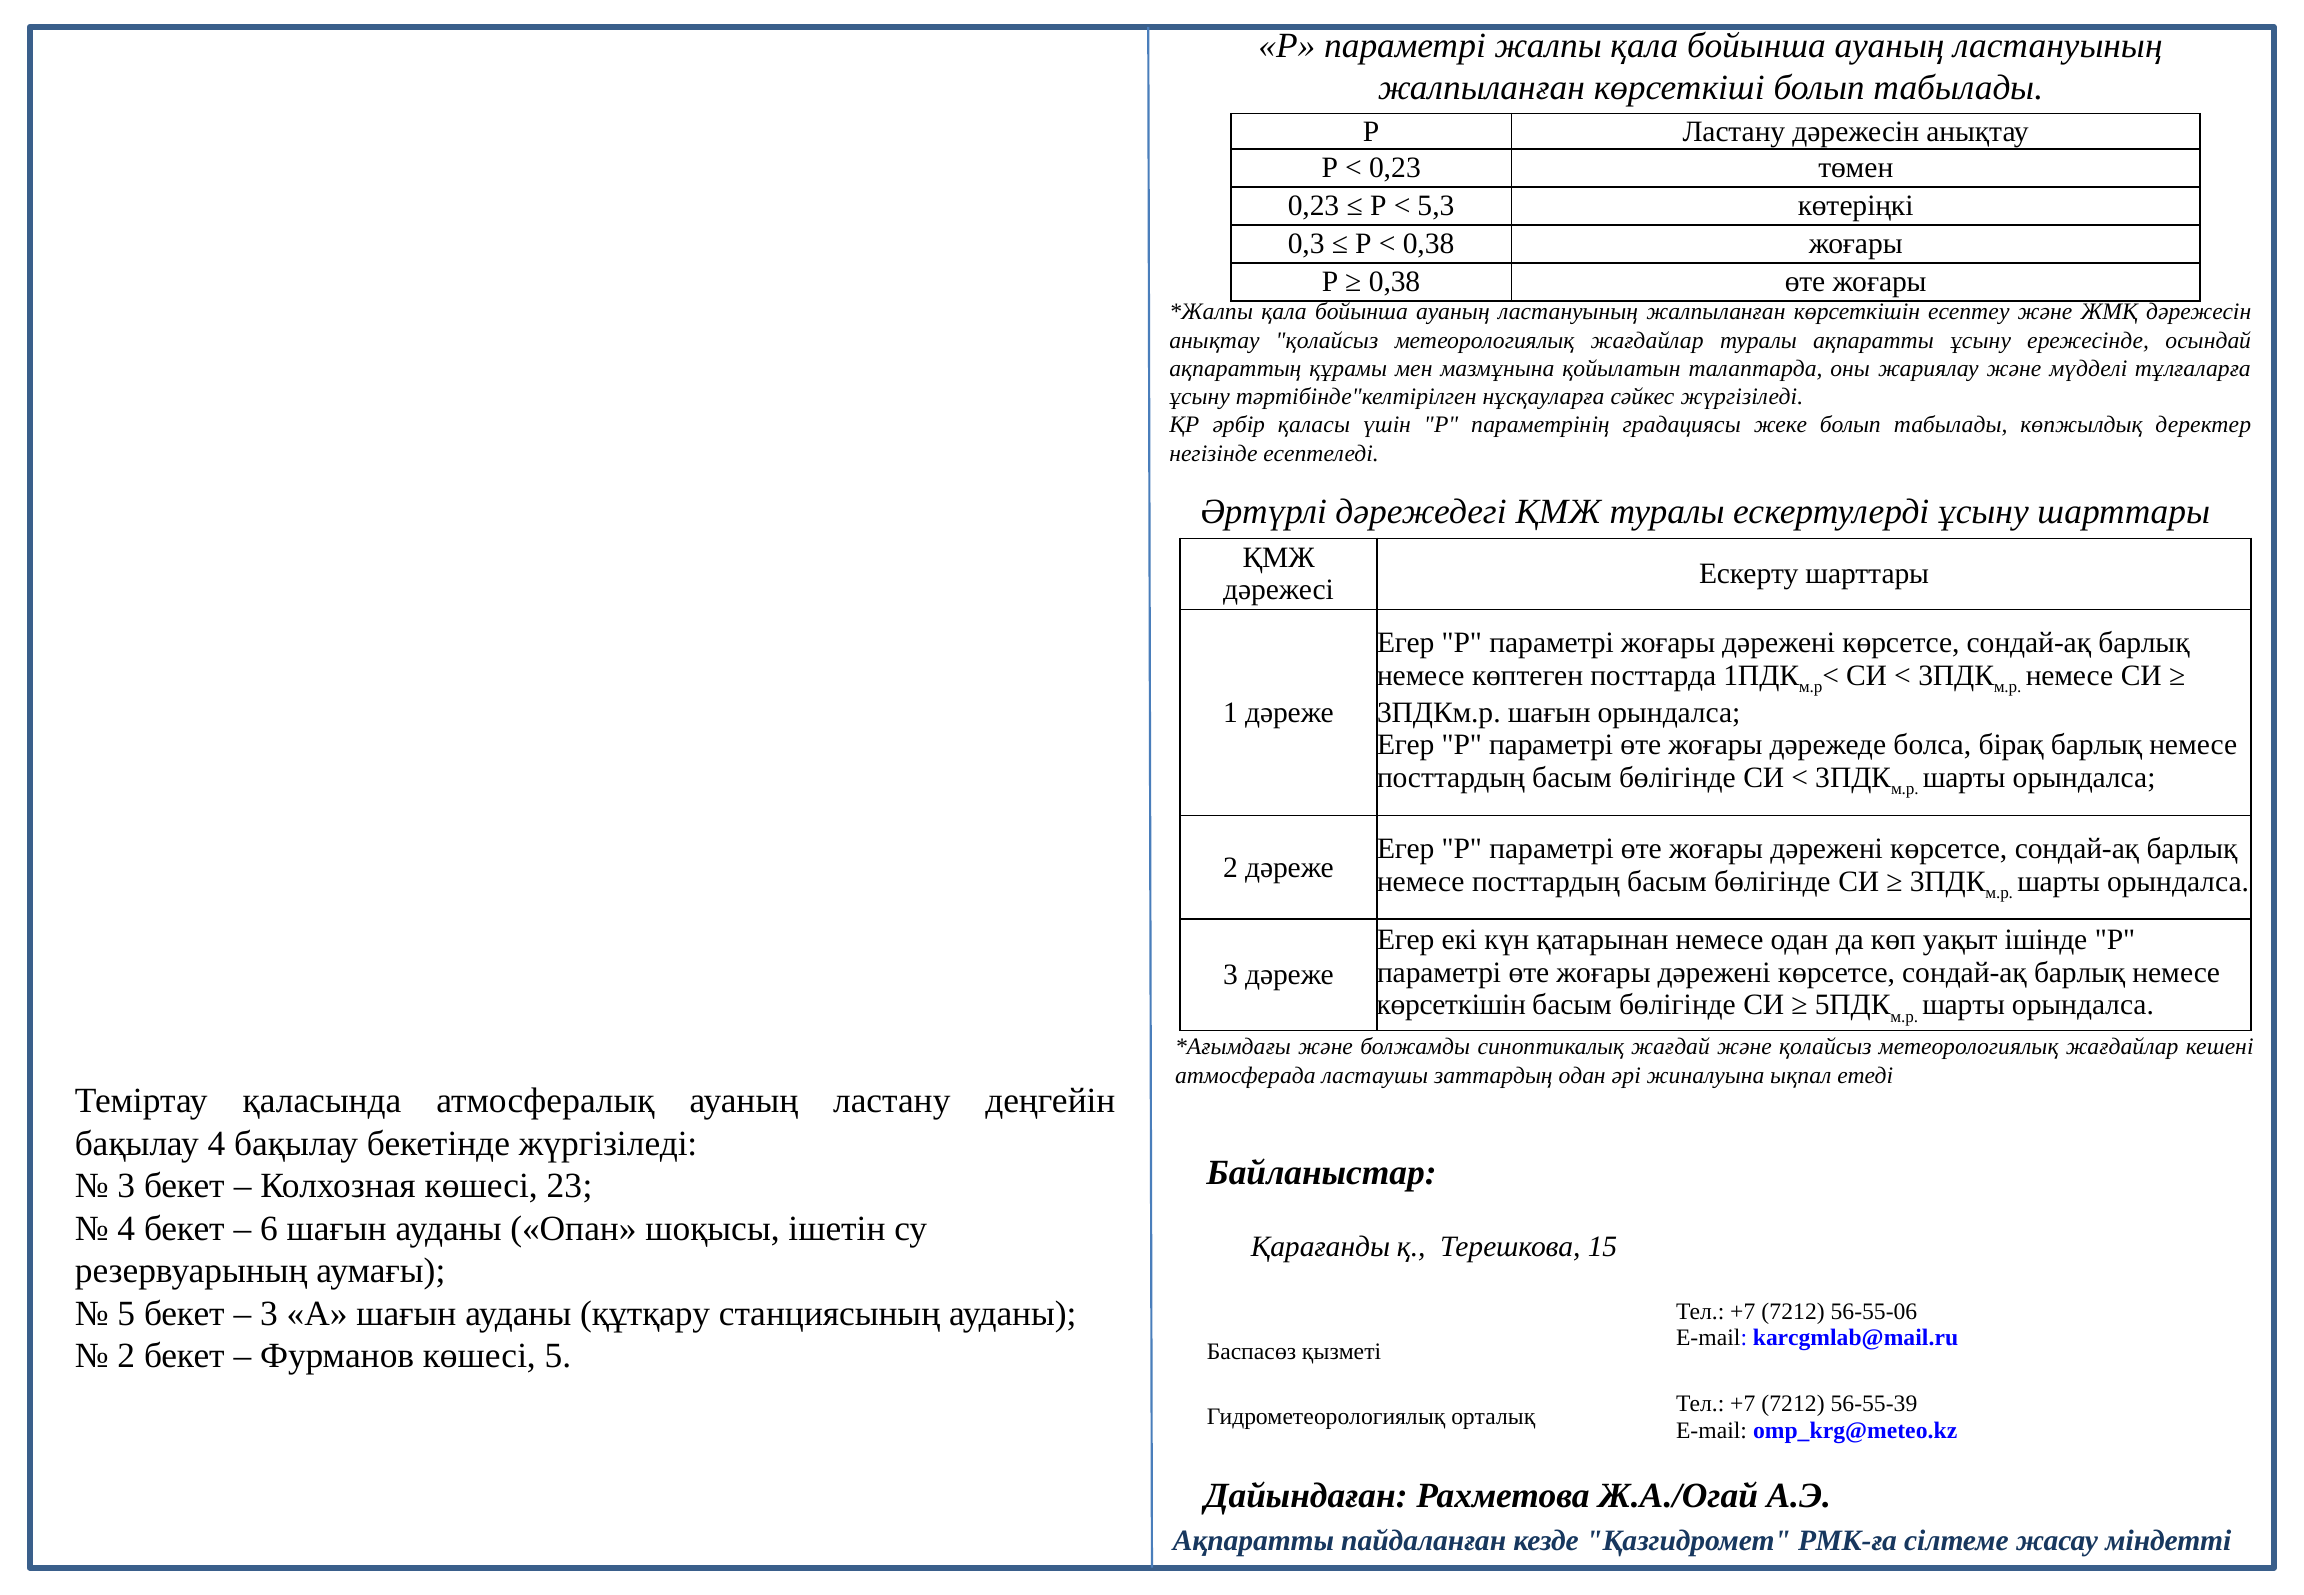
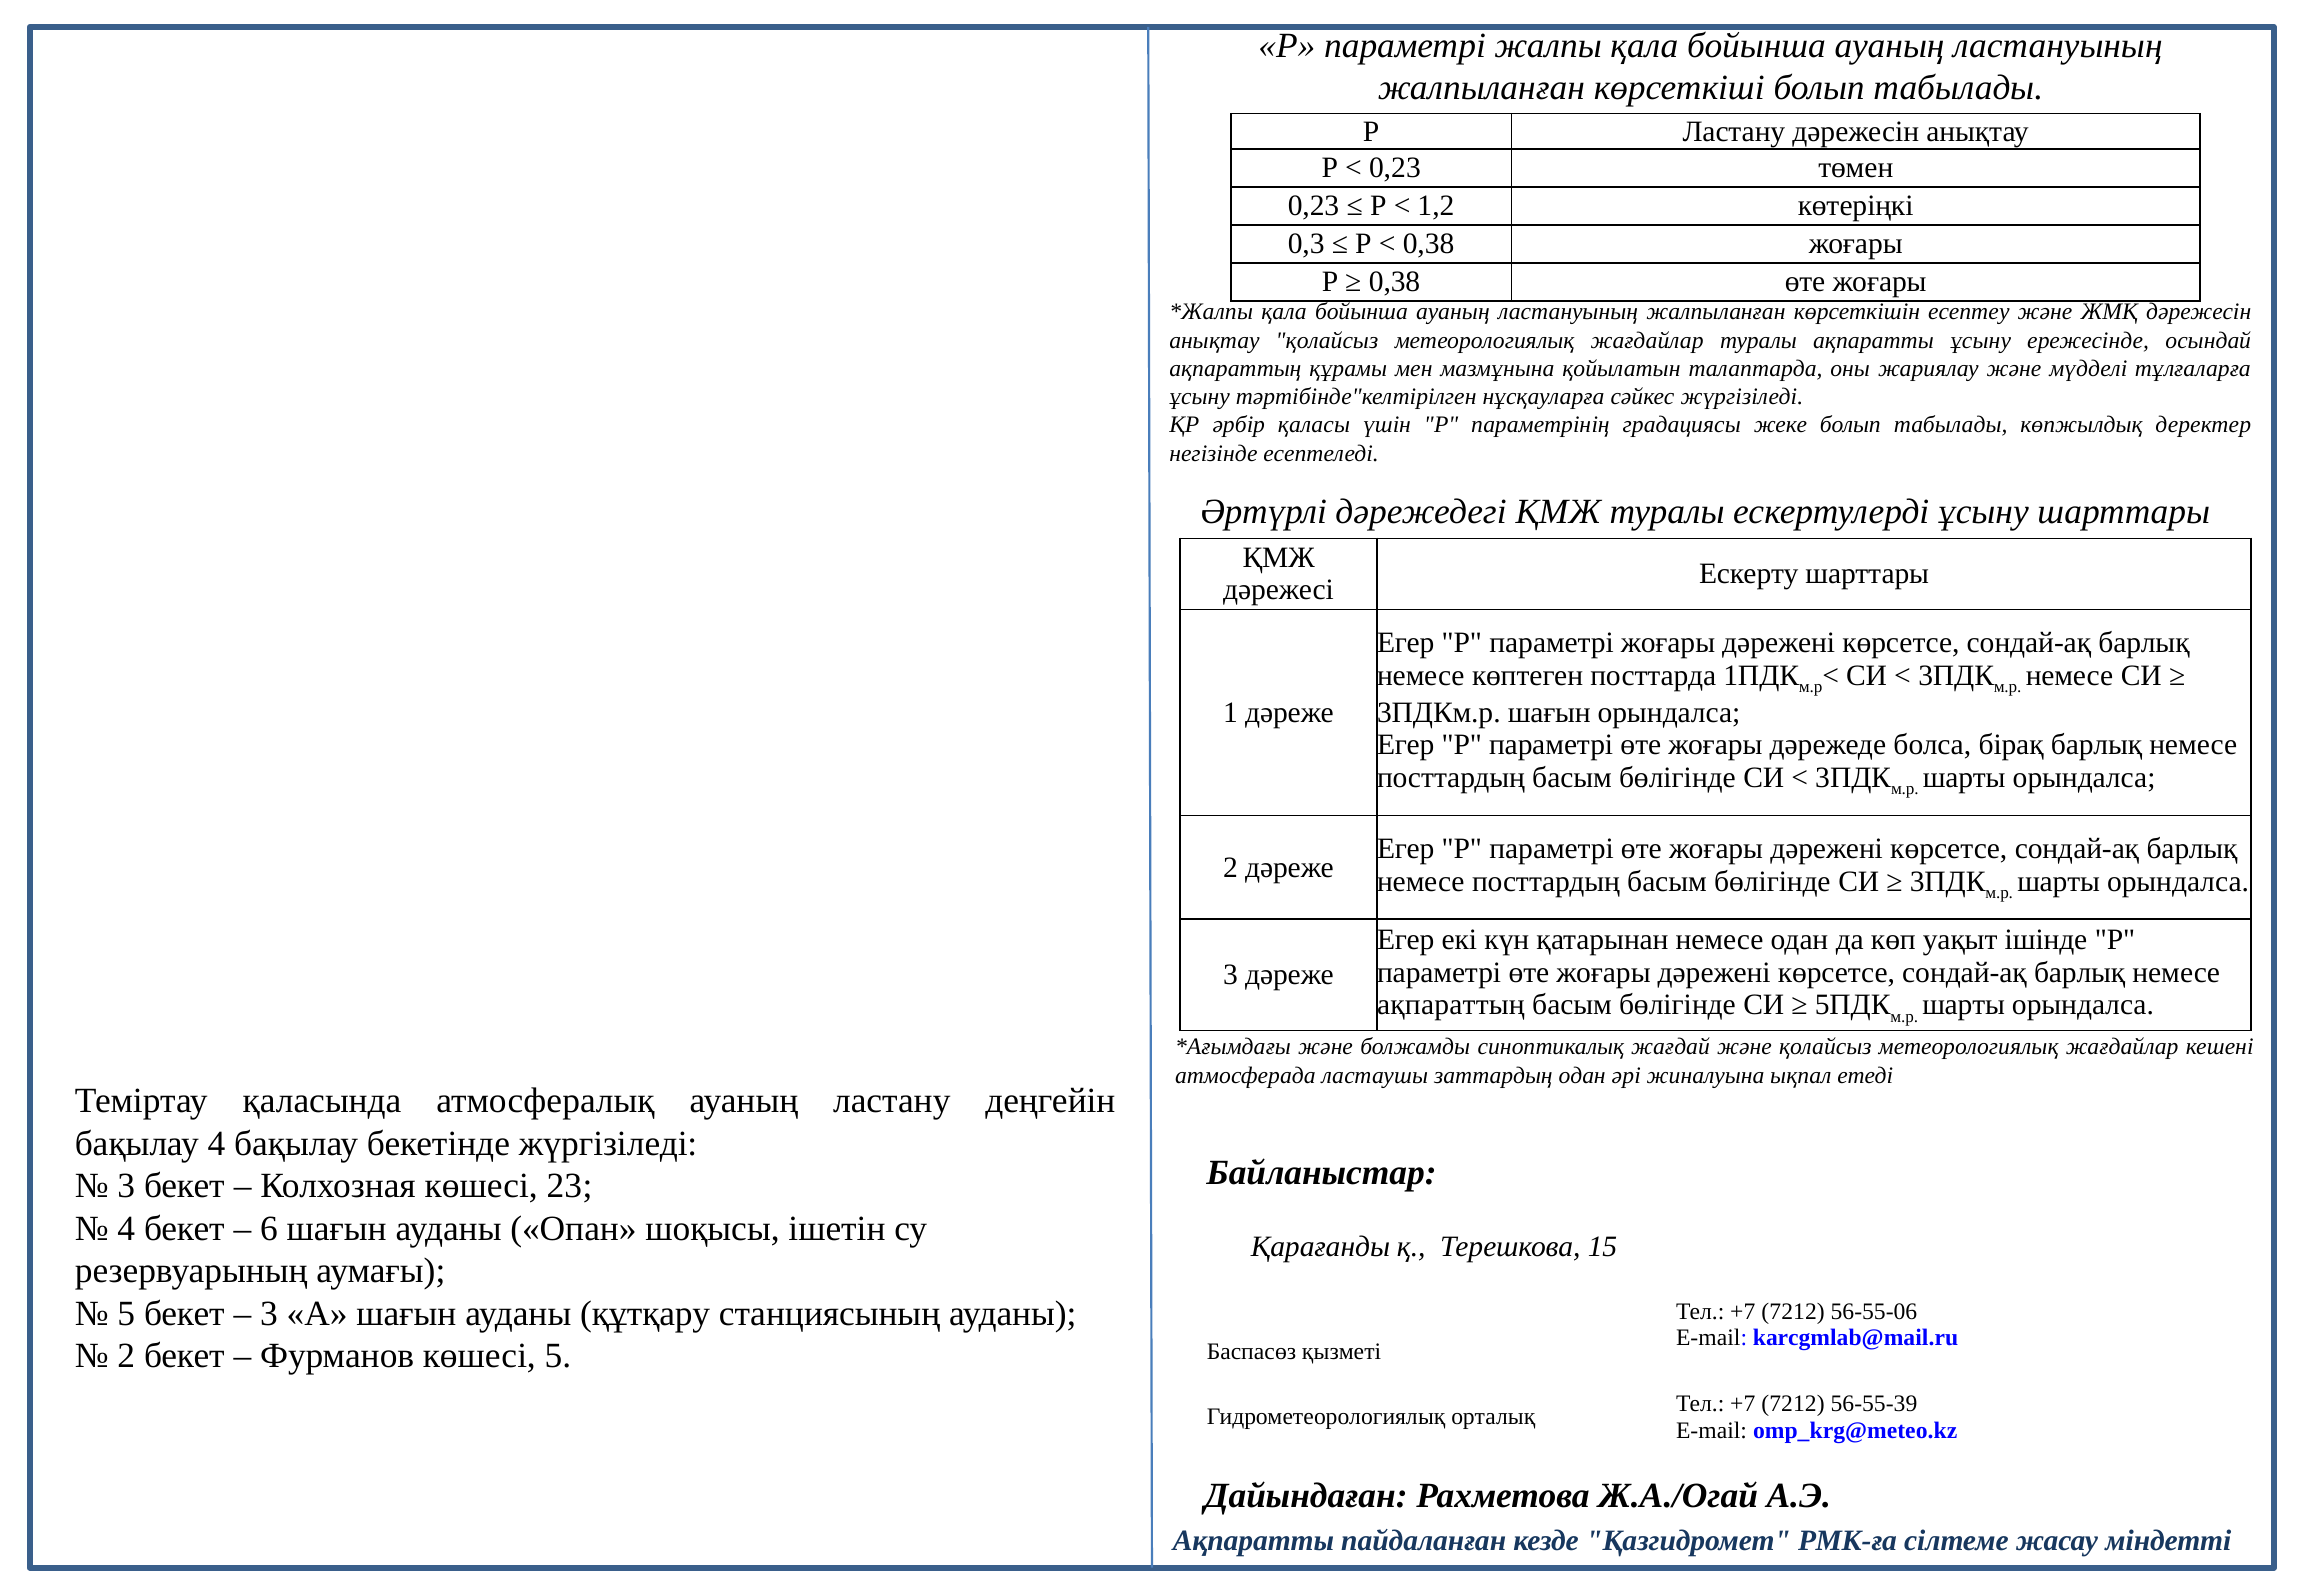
5,3: 5,3 -> 1,2
көрсеткішін at (1451, 1005): көрсеткішін -> ақпараттың
